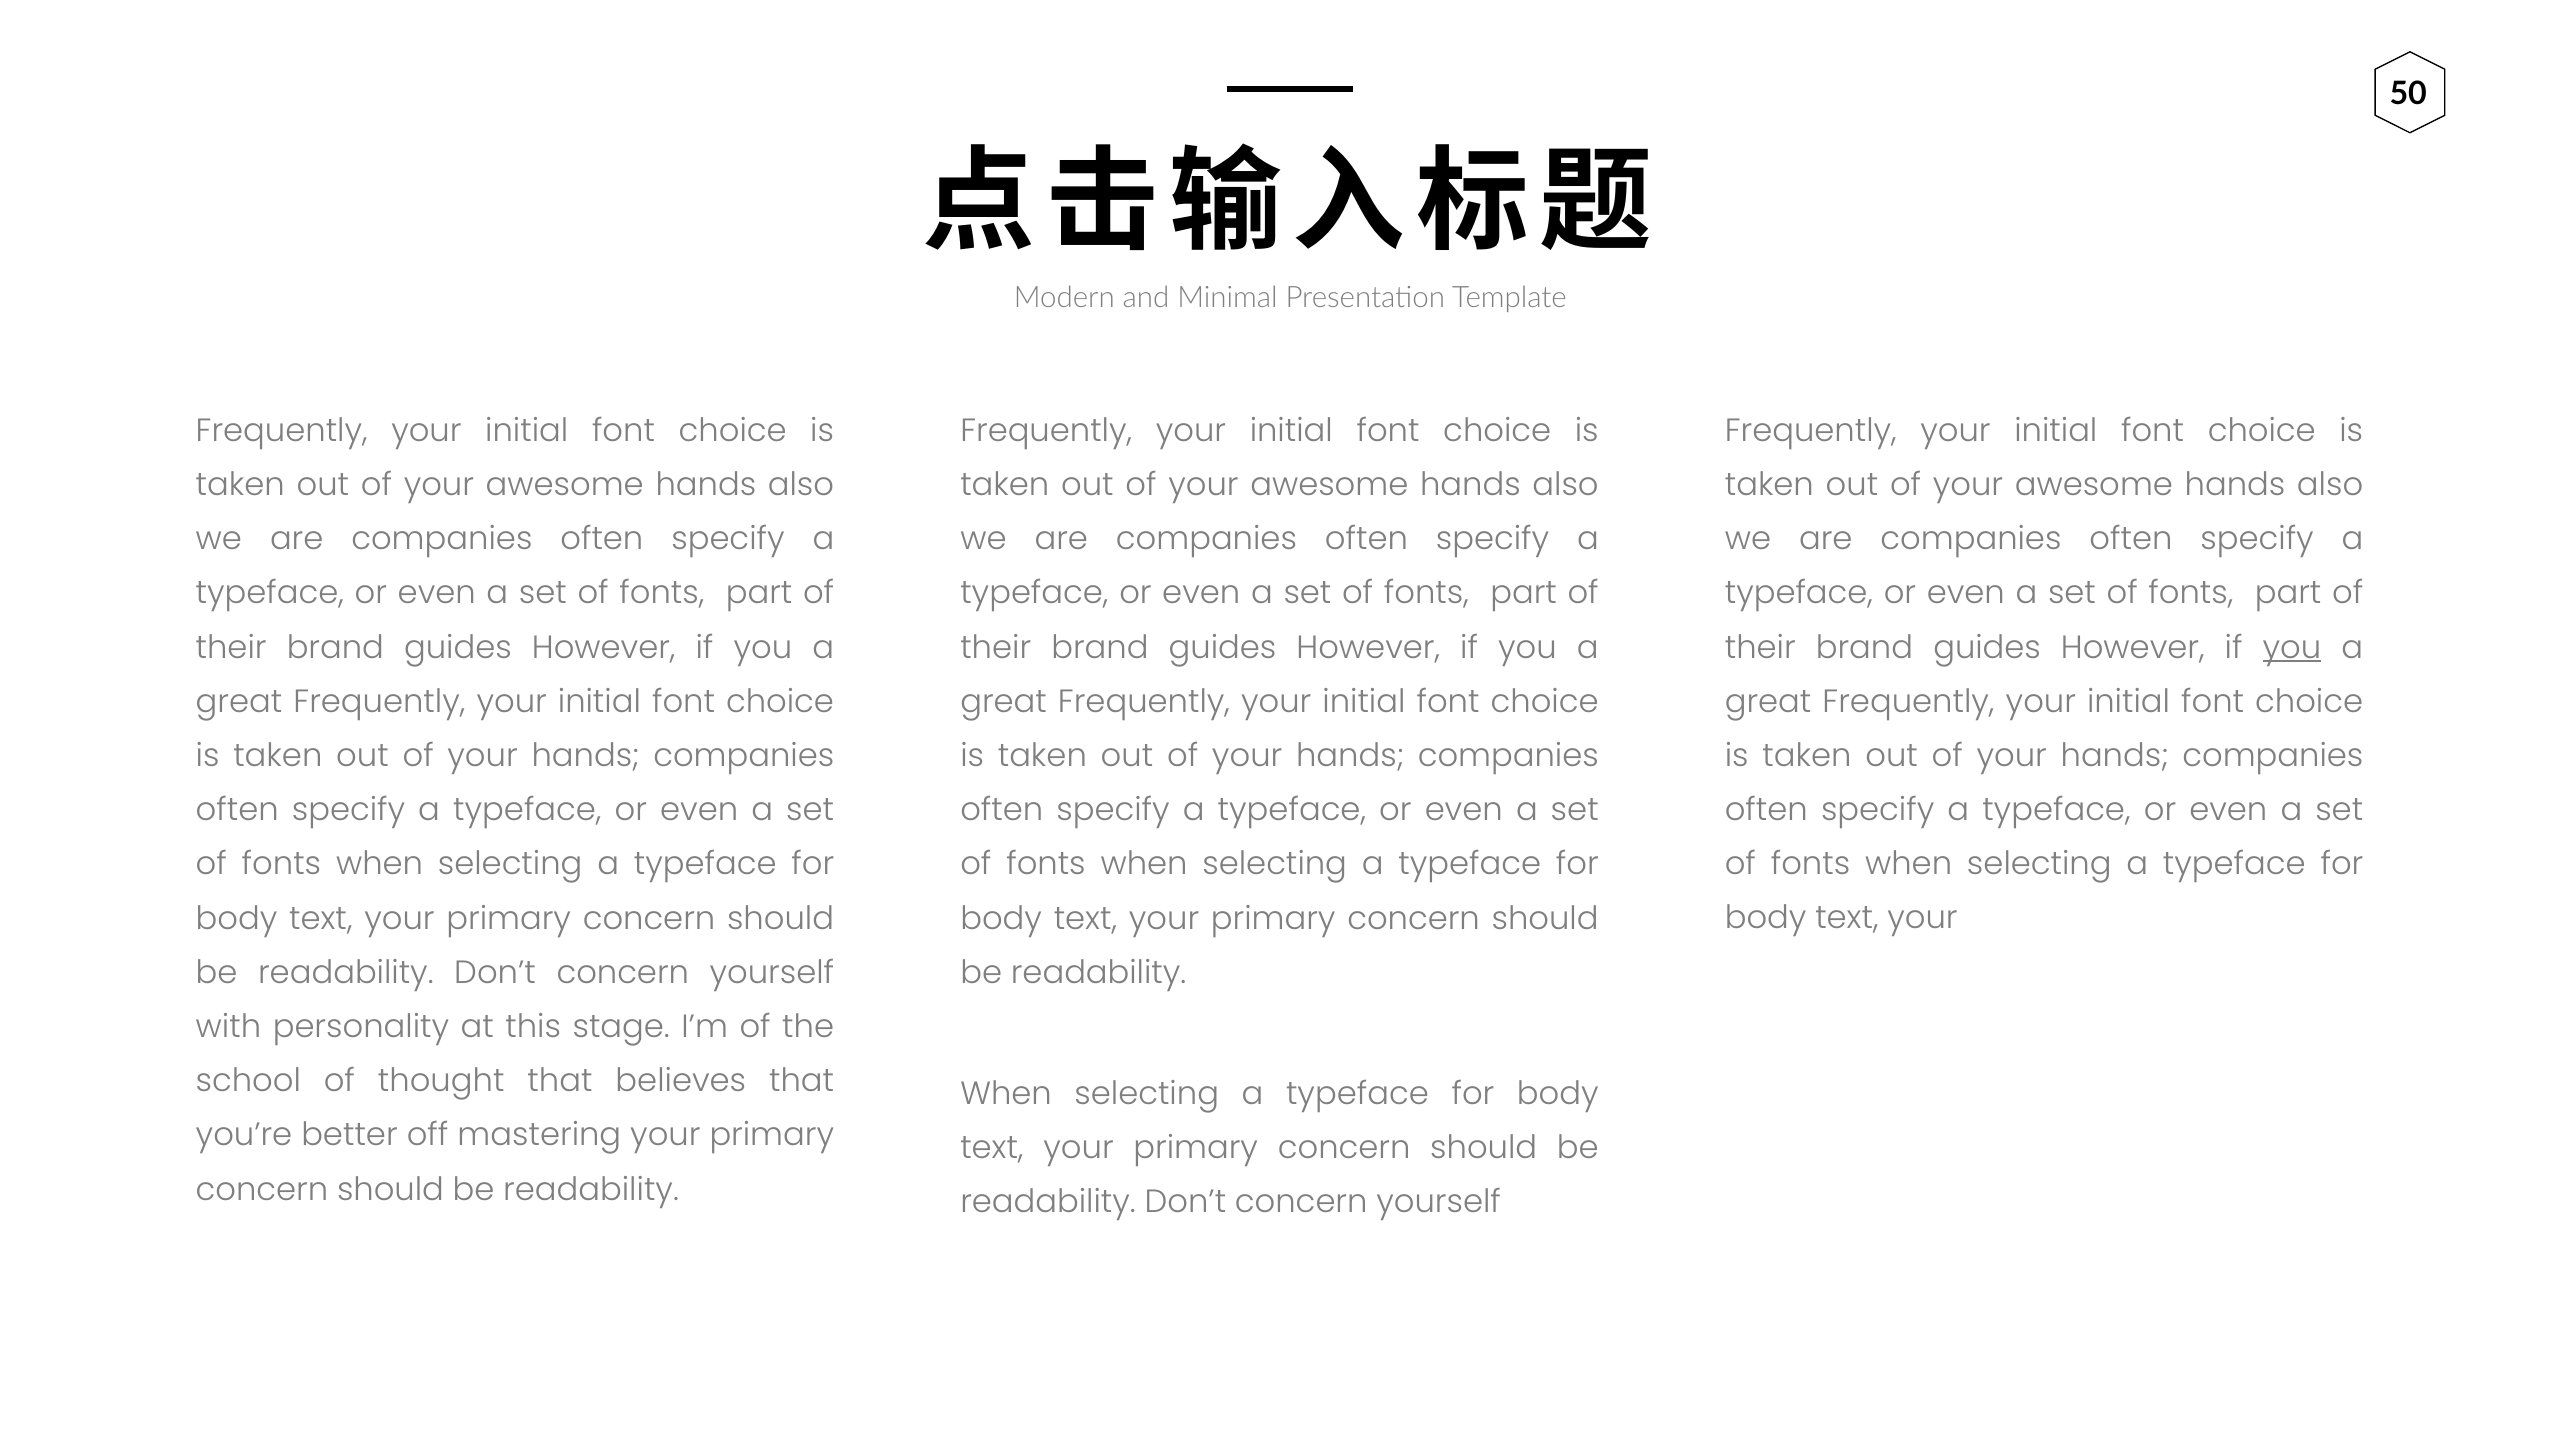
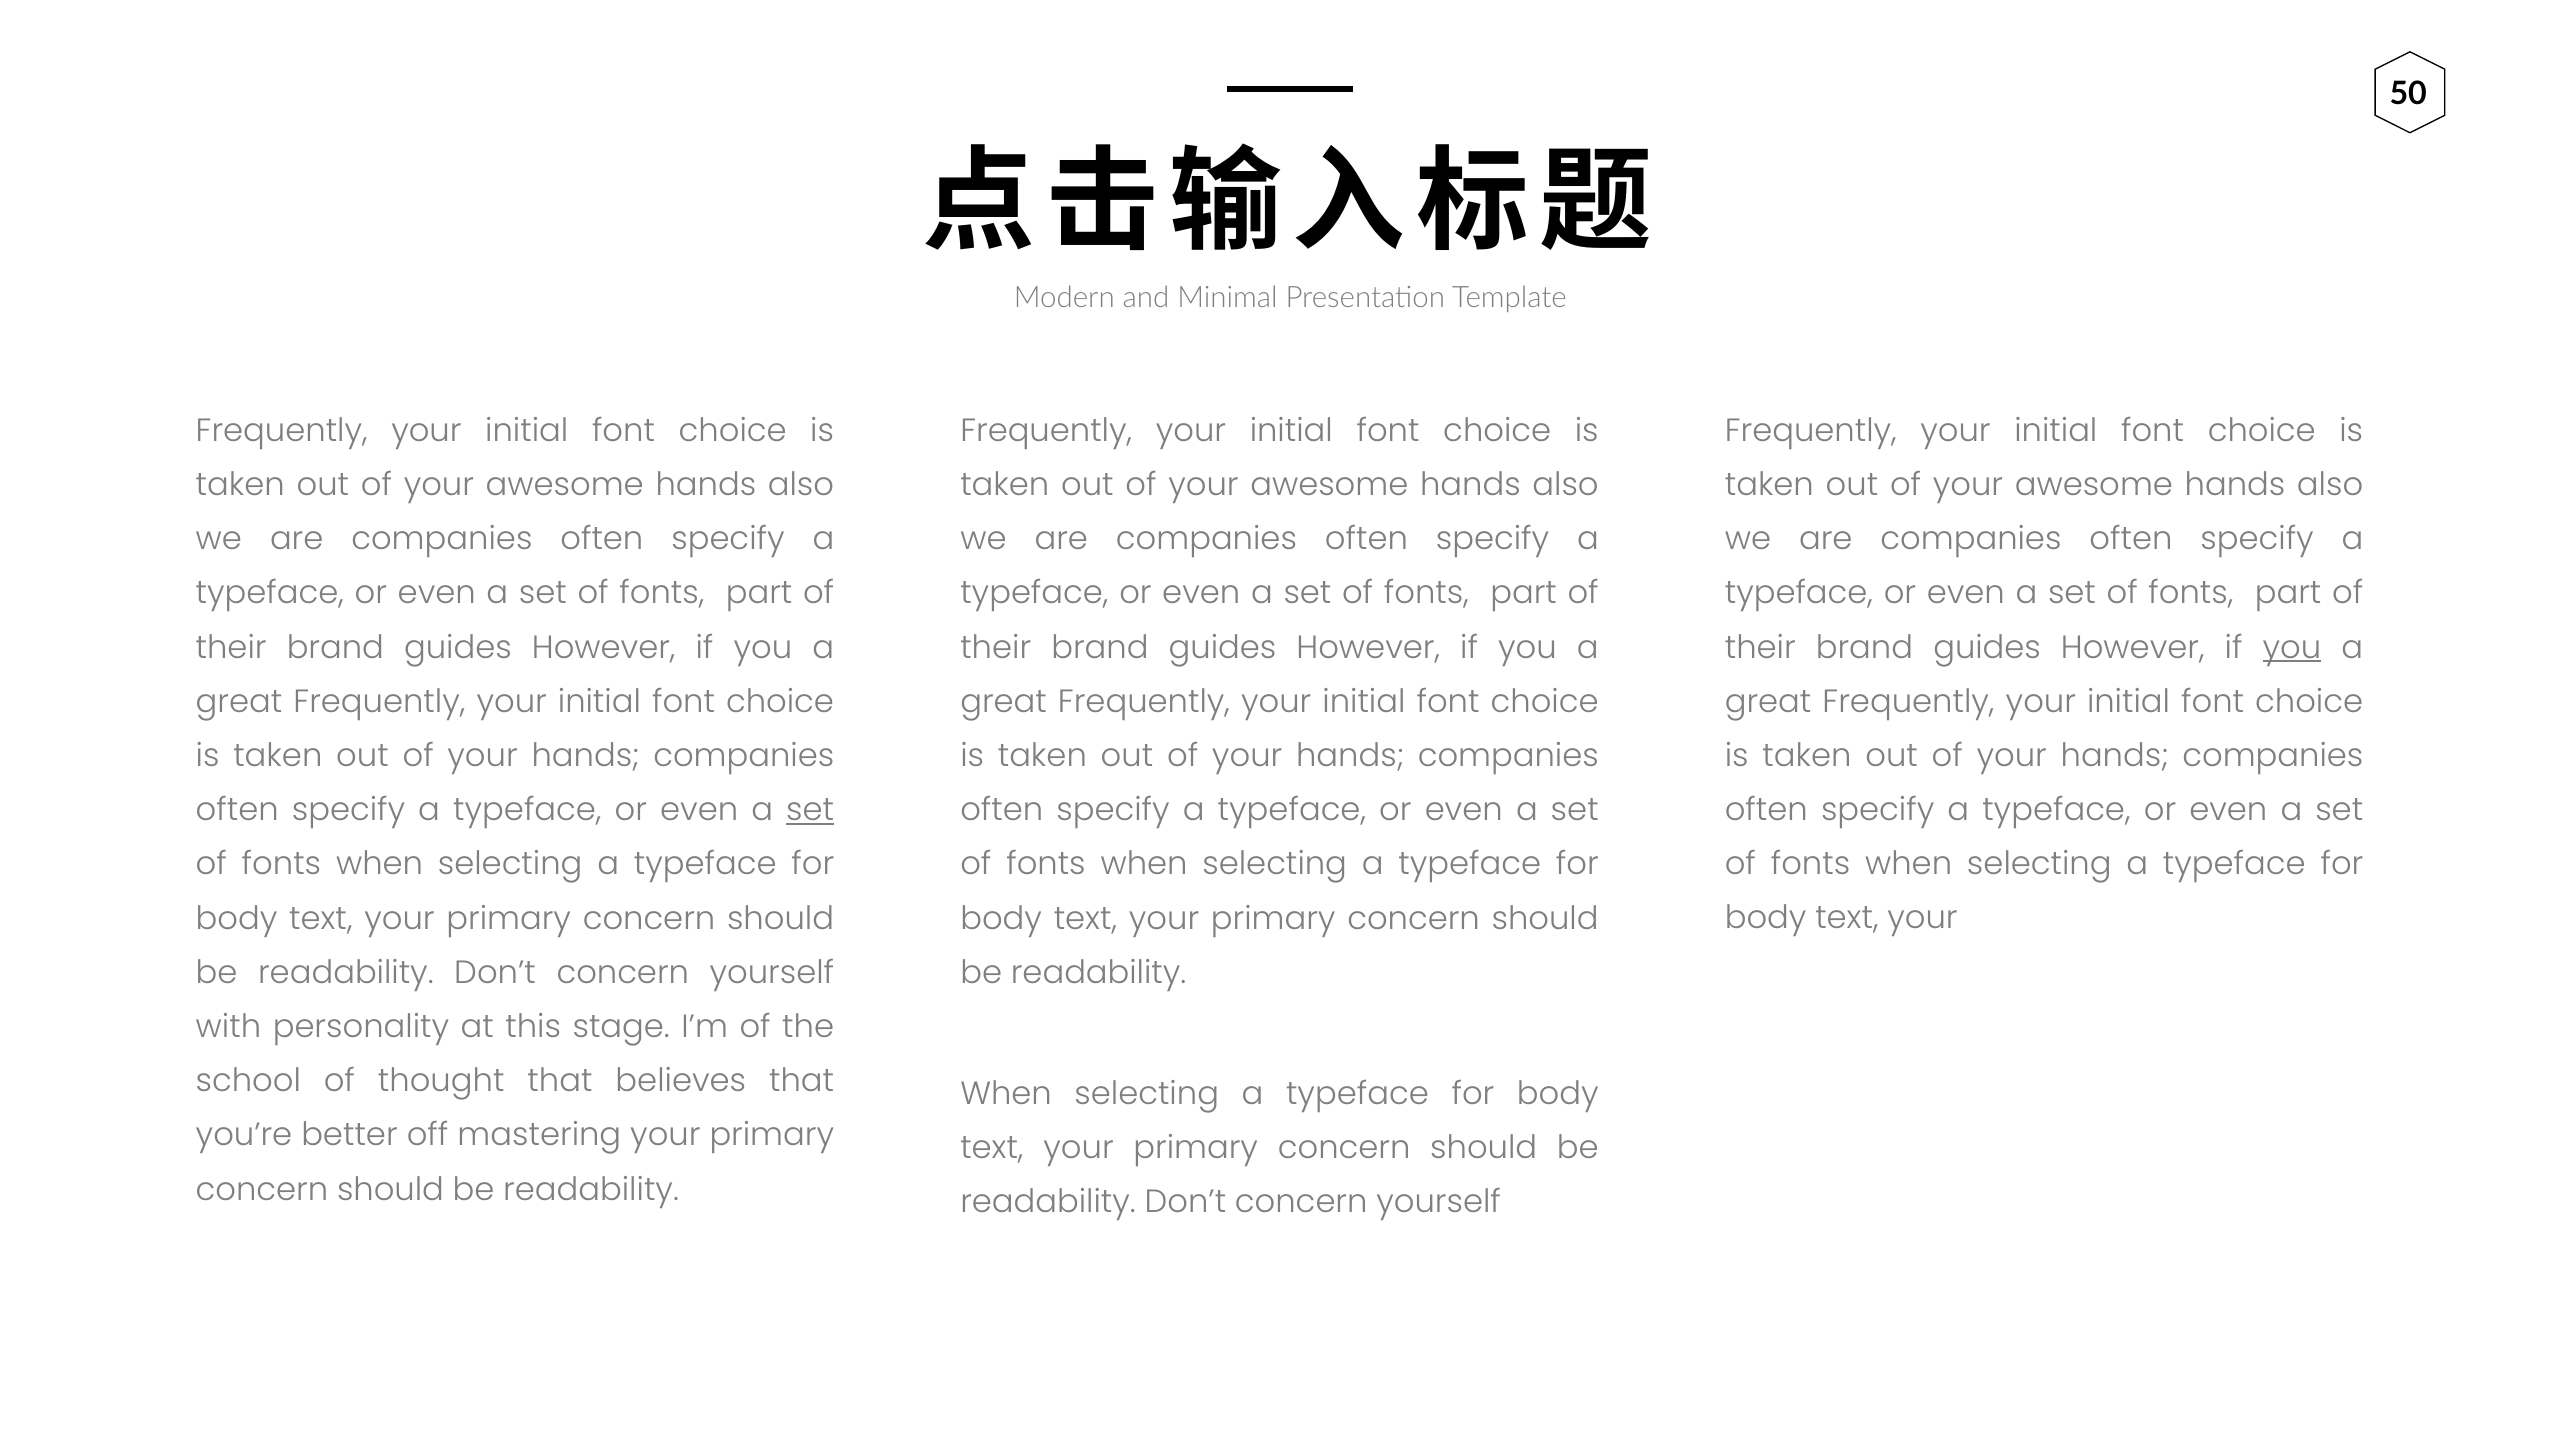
set at (810, 810) underline: none -> present
